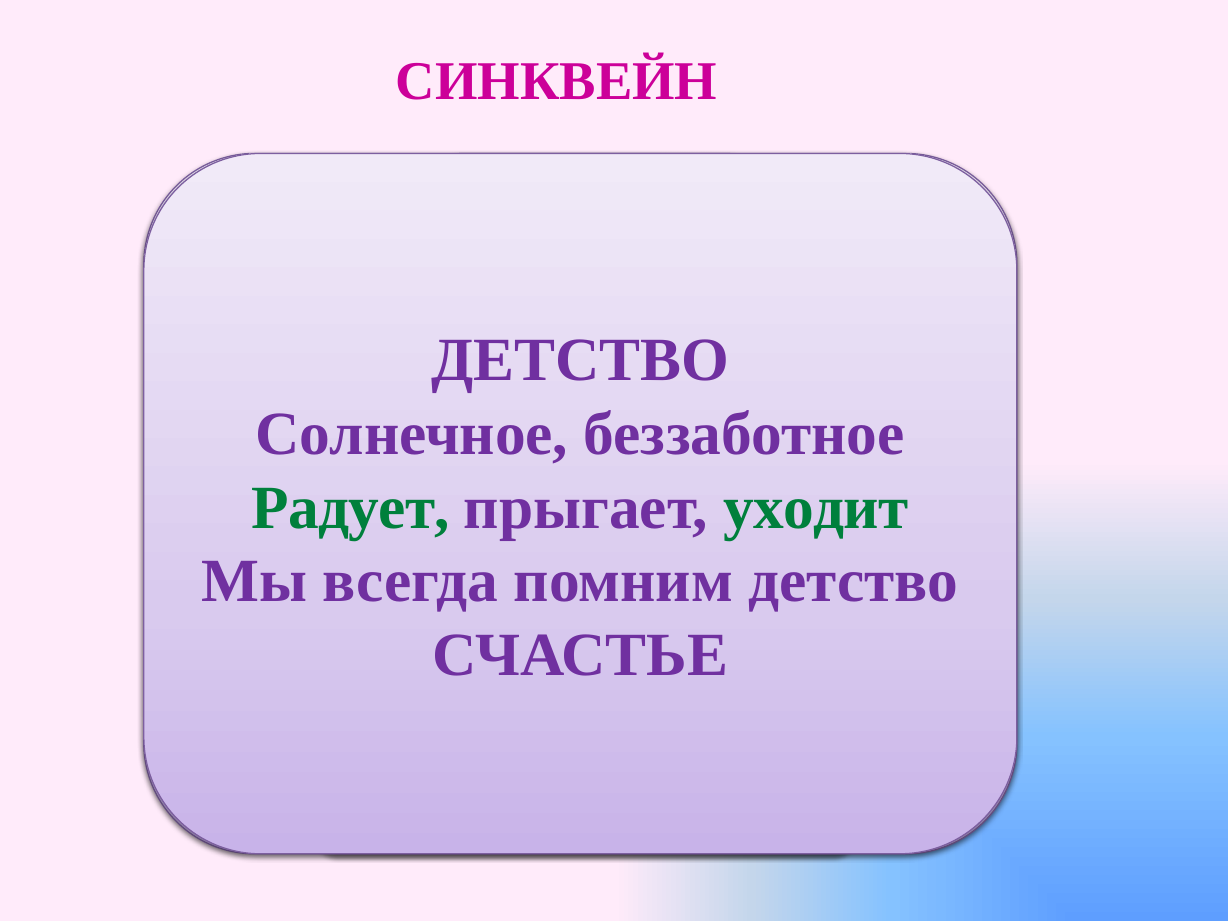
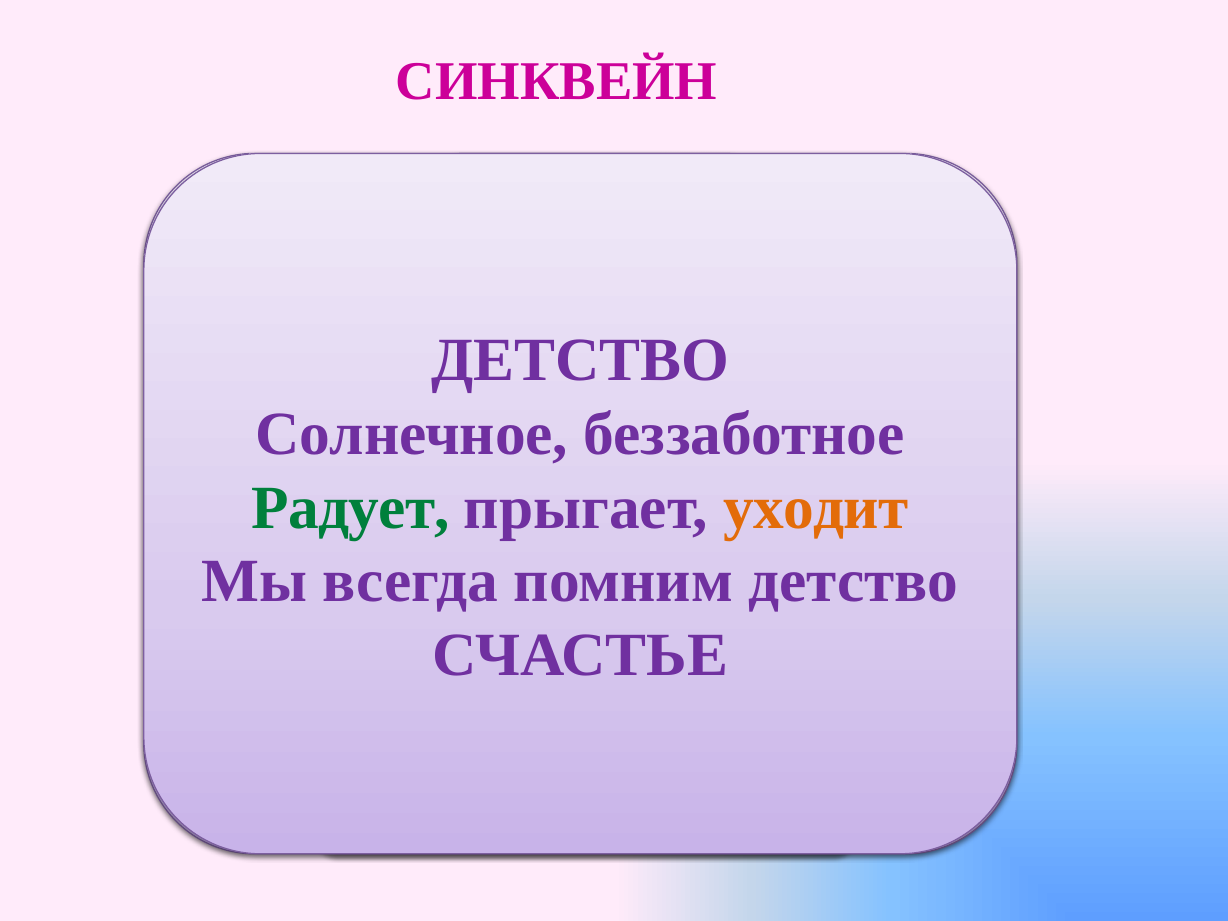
уходит colour: green -> orange
